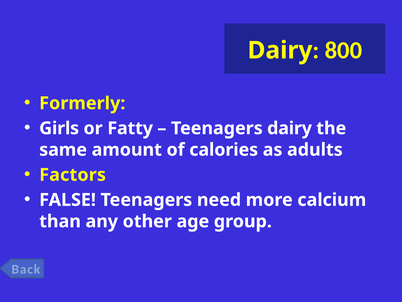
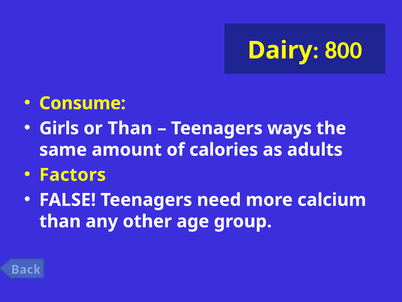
Formerly: Formerly -> Consume
or Fatty: Fatty -> Than
Teenagers dairy: dairy -> ways
